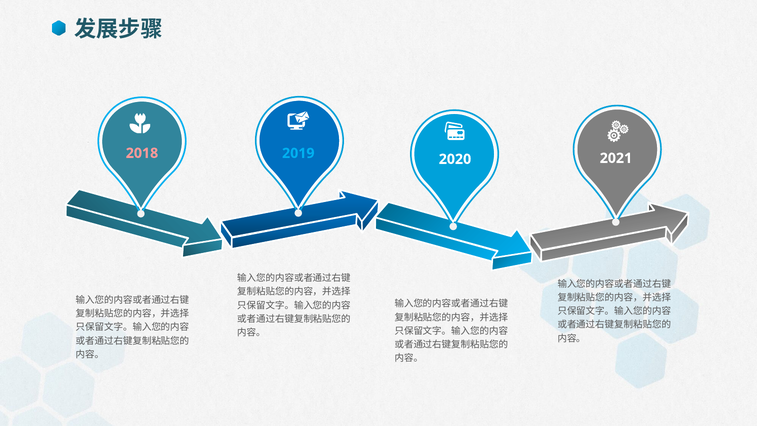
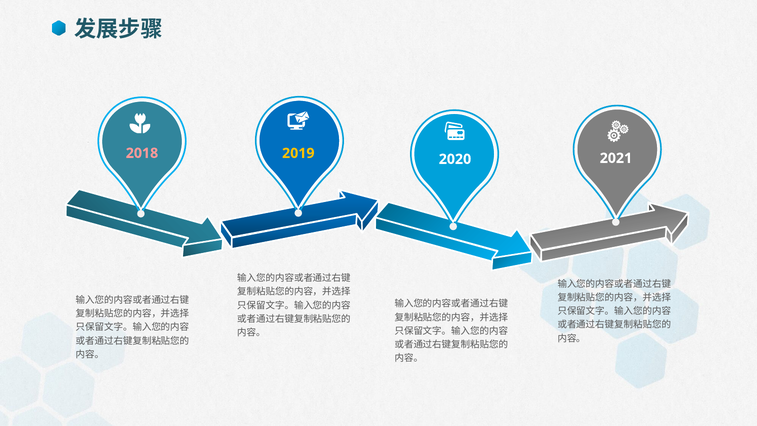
2019 colour: light blue -> yellow
